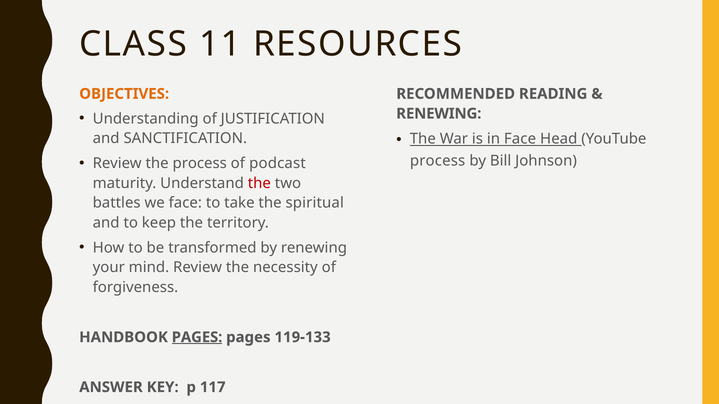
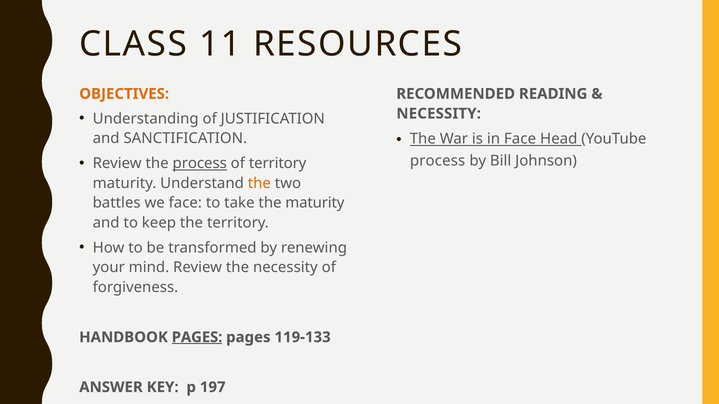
RENEWING at (439, 114): RENEWING -> NECESSITY
process at (200, 164) underline: none -> present
of podcast: podcast -> territory
the at (259, 183) colour: red -> orange
the spiritual: spiritual -> maturity
117: 117 -> 197
